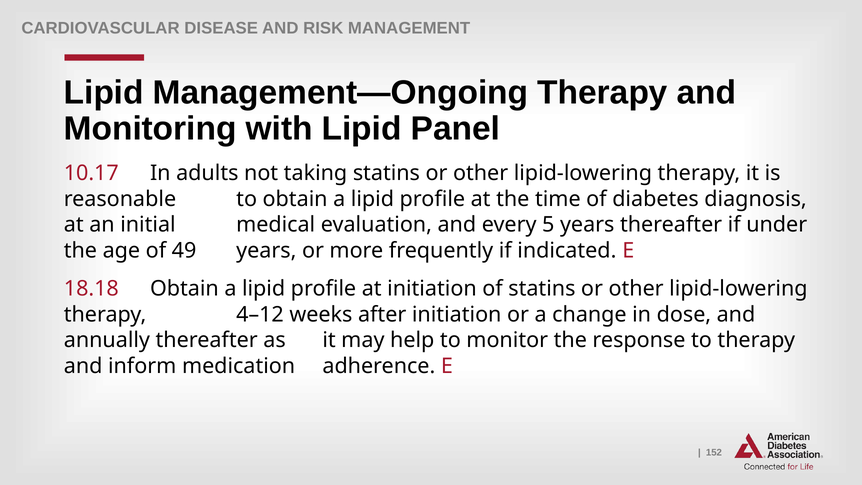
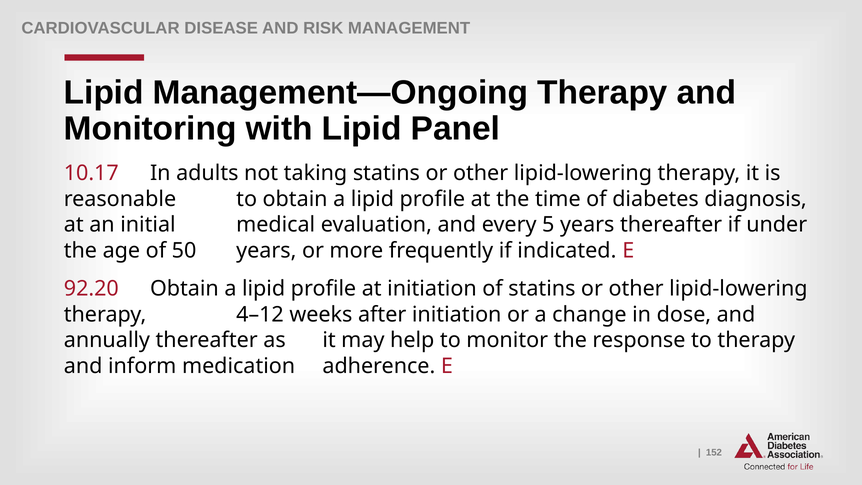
49: 49 -> 50
18.18: 18.18 -> 92.20
